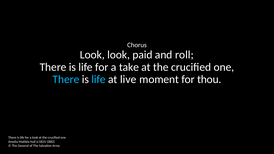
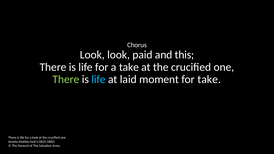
roll: roll -> this
There at (66, 79) colour: light blue -> light green
live: live -> laid
for thou: thou -> take
